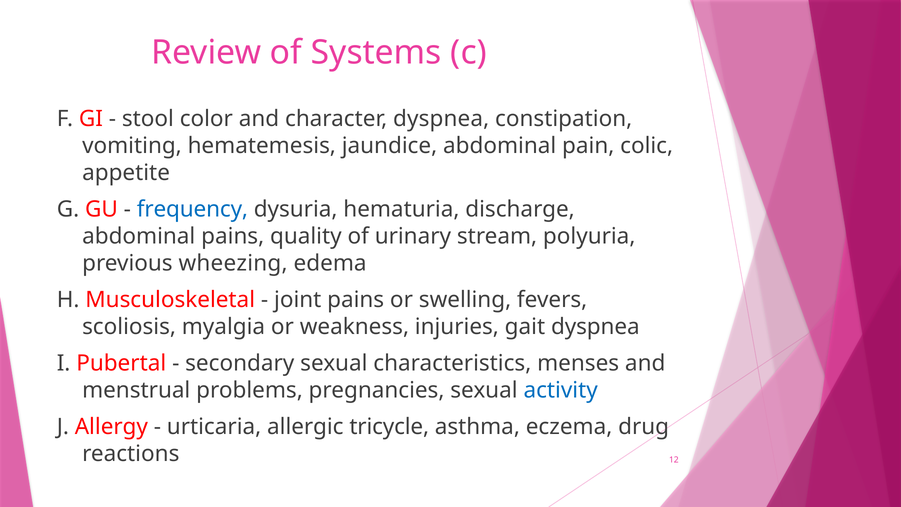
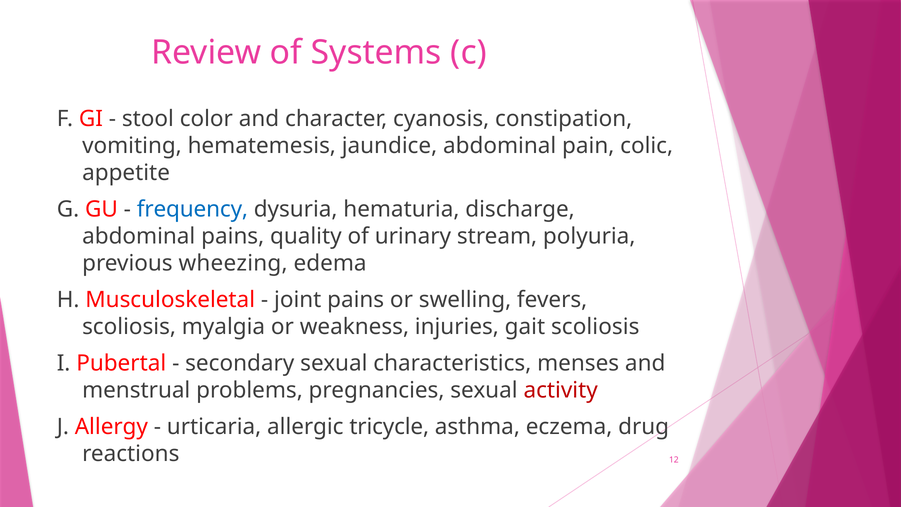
character dyspnea: dyspnea -> cyanosis
gait dyspnea: dyspnea -> scoliosis
activity colour: blue -> red
